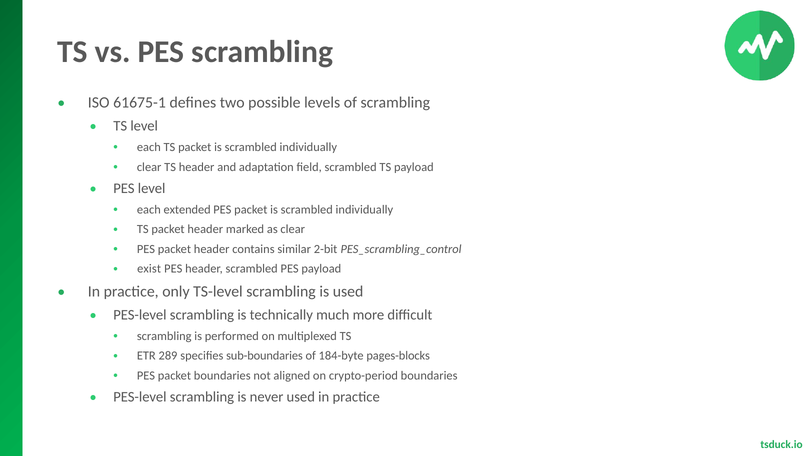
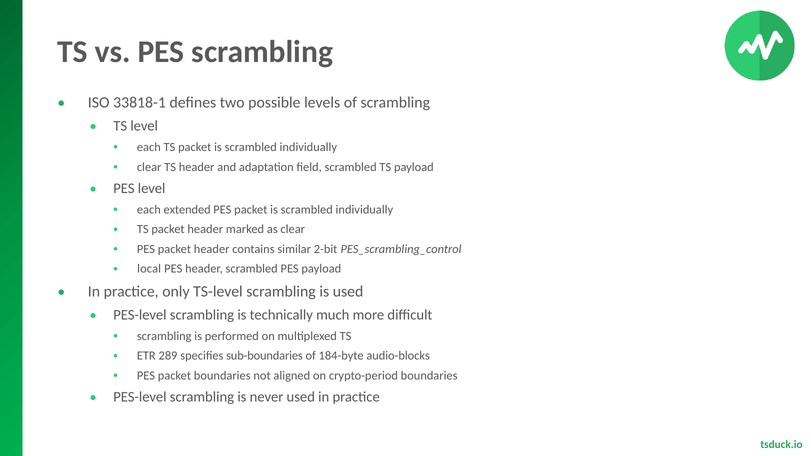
61675-1: 61675-1 -> 33818-1
exist: exist -> local
pages-blocks: pages-blocks -> audio-blocks
